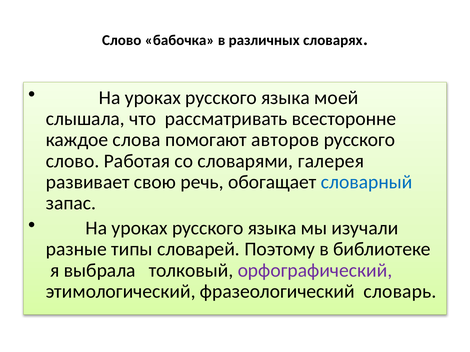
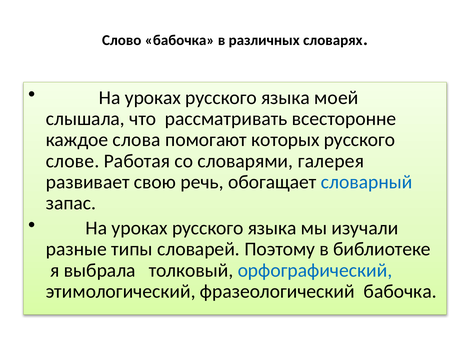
авторов: авторов -> которых
слово at (73, 161): слово -> слове
орфографический colour: purple -> blue
фразеологический словарь: словарь -> бабочка
